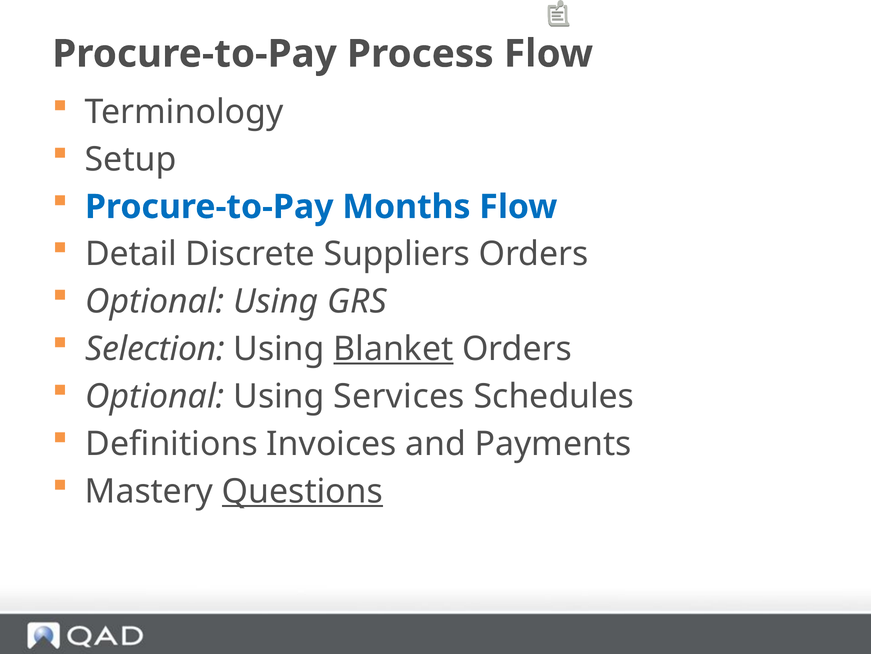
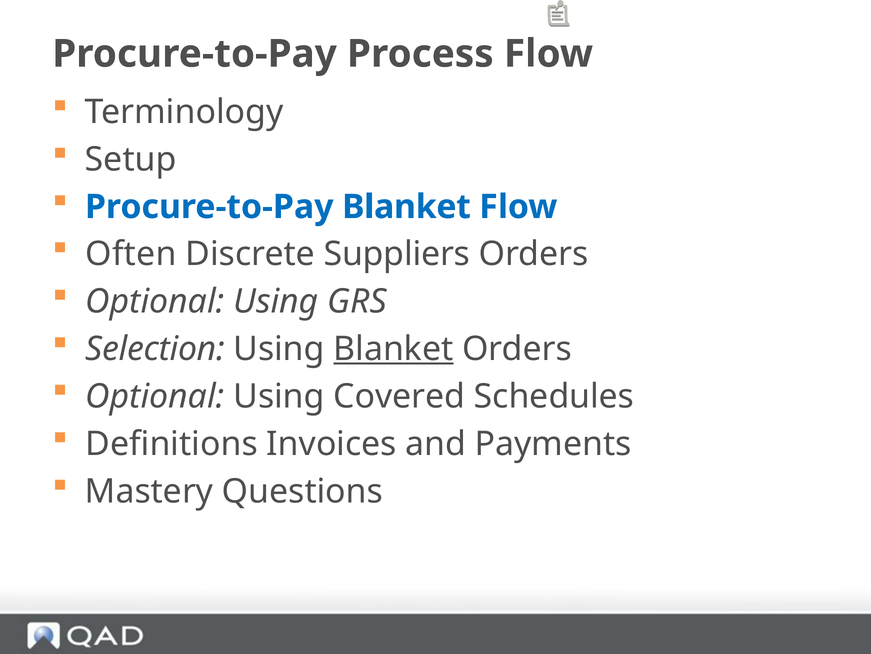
Procure-to-Pay Months: Months -> Blanket
Detail: Detail -> Often
Services: Services -> Covered
Questions underline: present -> none
